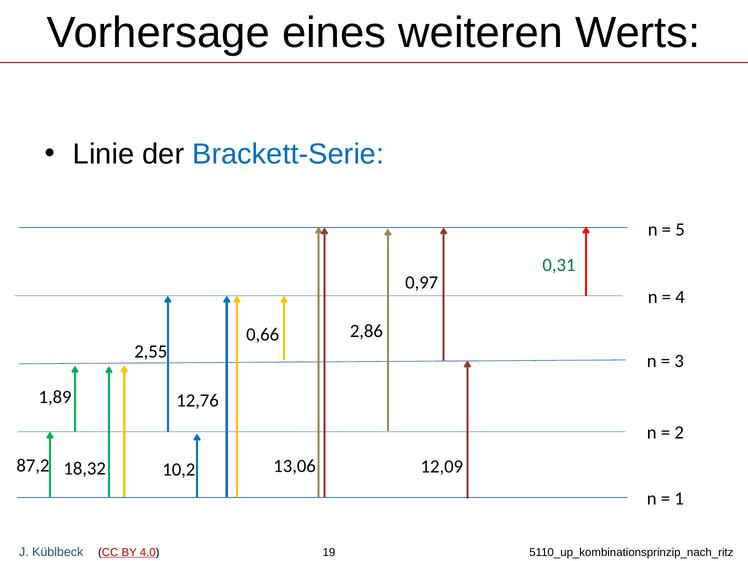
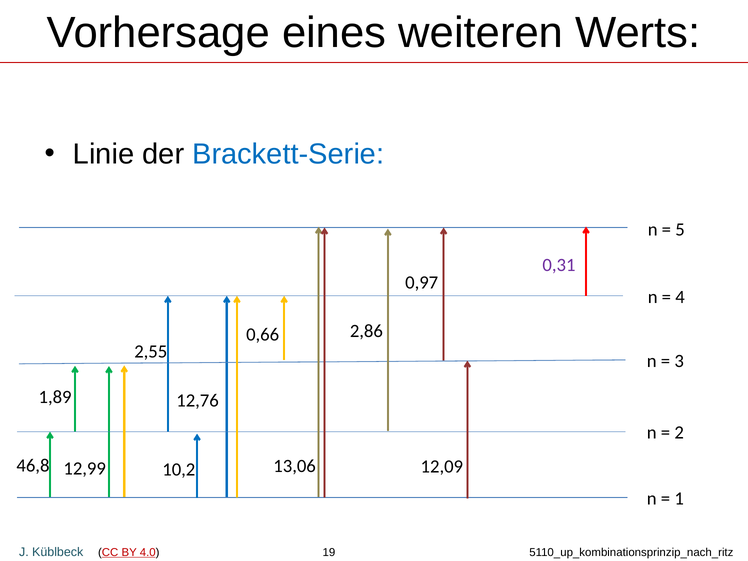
0,31 colour: green -> purple
87,2: 87,2 -> 46,8
18,32: 18,32 -> 12,99
